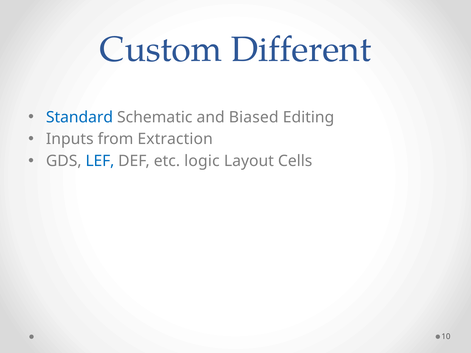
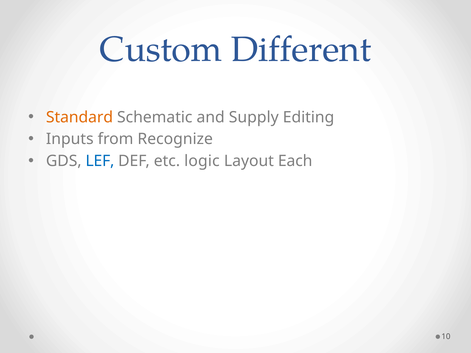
Standard colour: blue -> orange
Biased: Biased -> Supply
Extraction: Extraction -> Recognize
Cells: Cells -> Each
